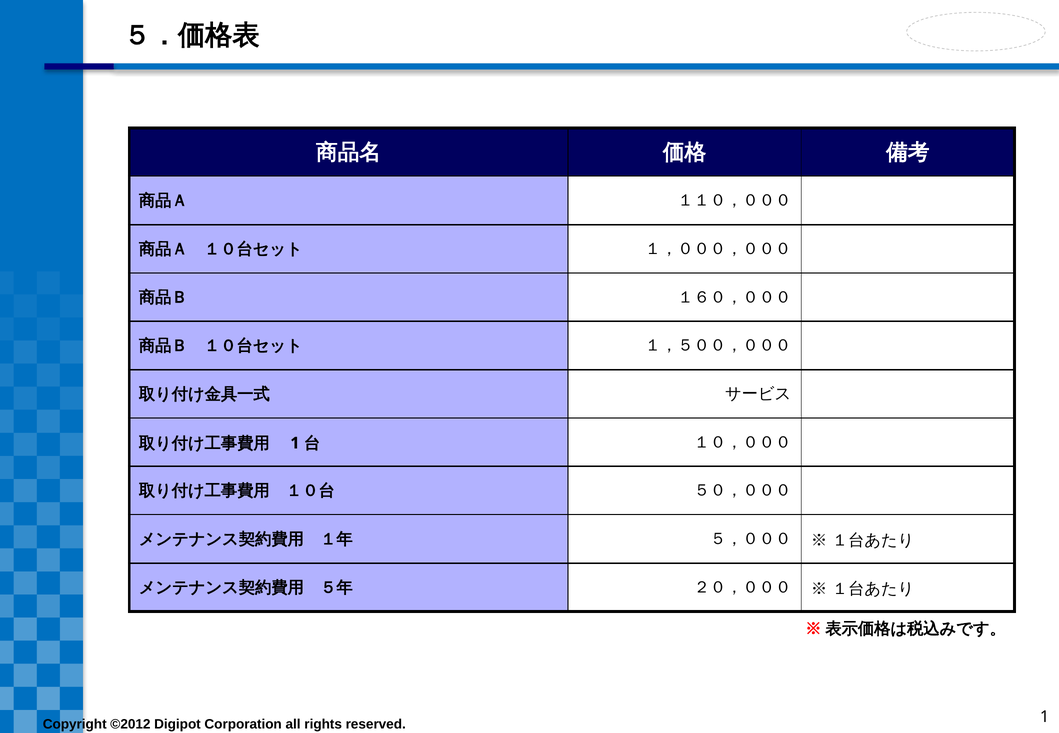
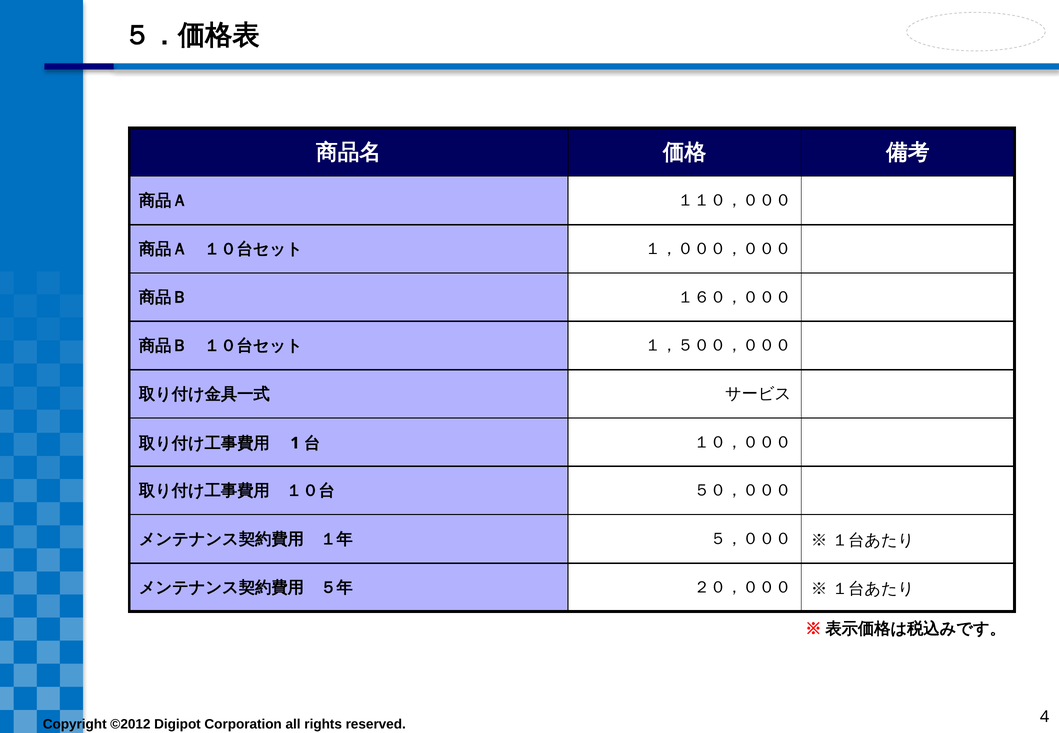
1 at (1045, 717): 1 -> 4
